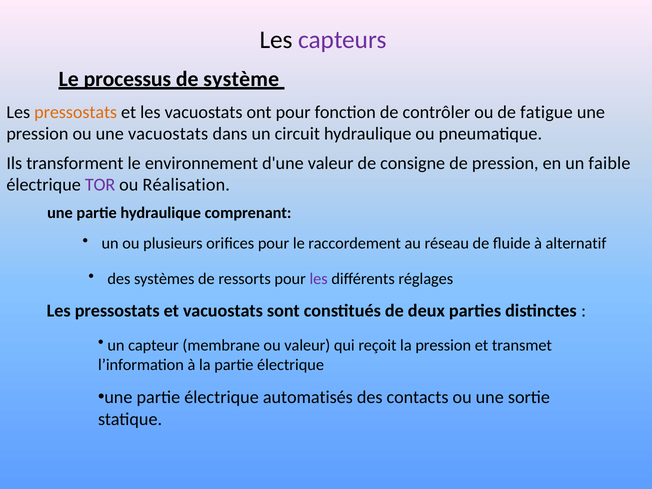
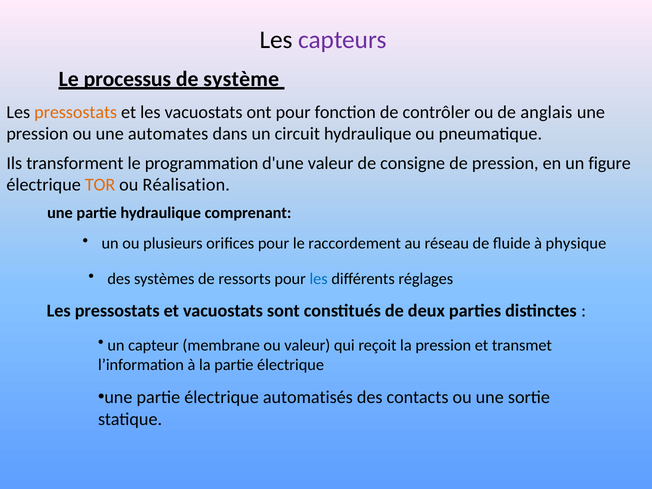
fatigue: fatigue -> anglais
une vacuostats: vacuostats -> automates
environnement: environnement -> programmation
faible: faible -> figure
TOR colour: purple -> orange
alternatif: alternatif -> physique
les at (319, 279) colour: purple -> blue
